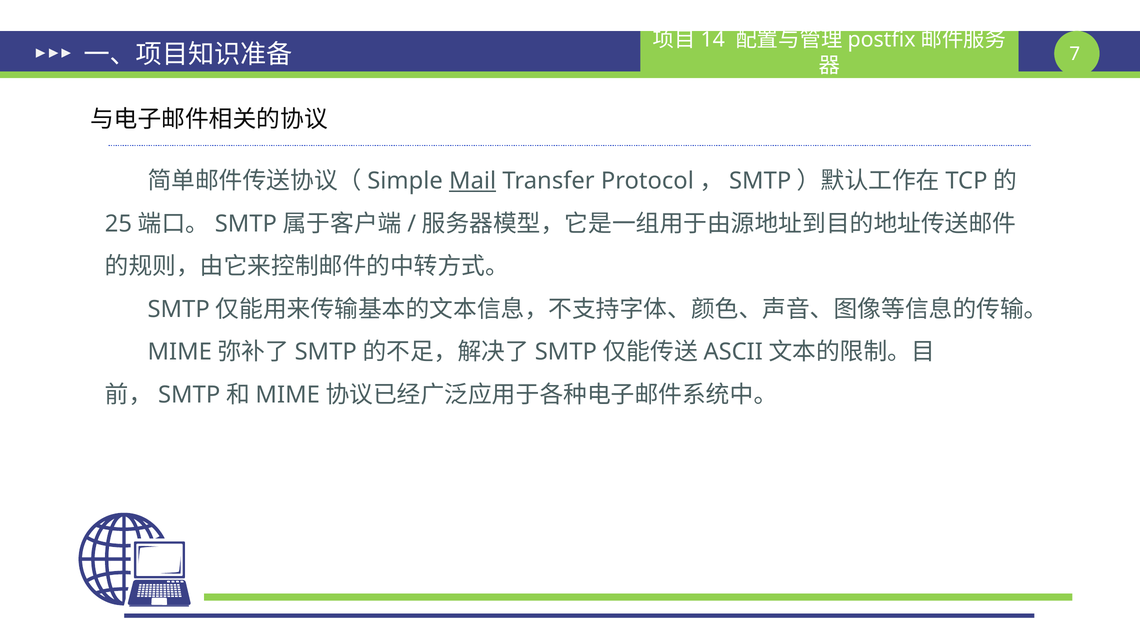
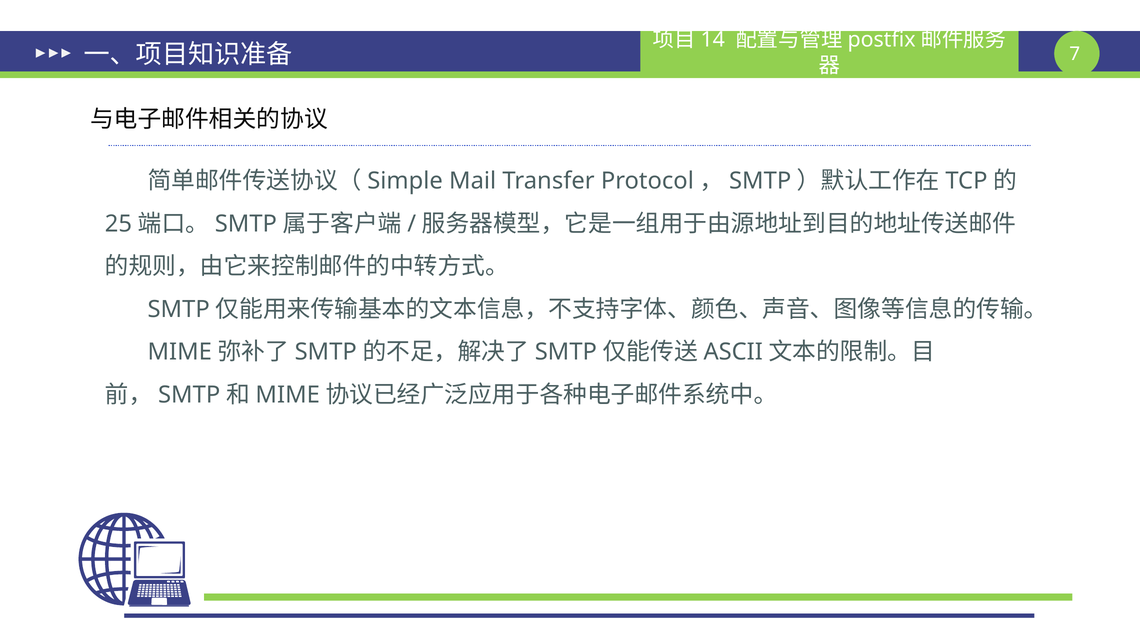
Mail underline: present -> none
